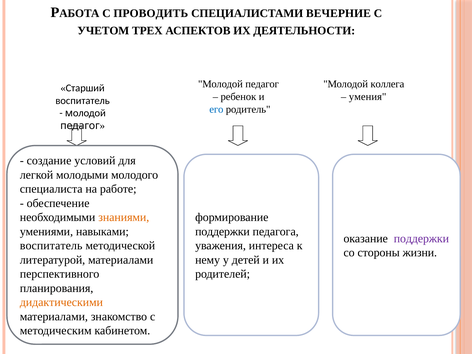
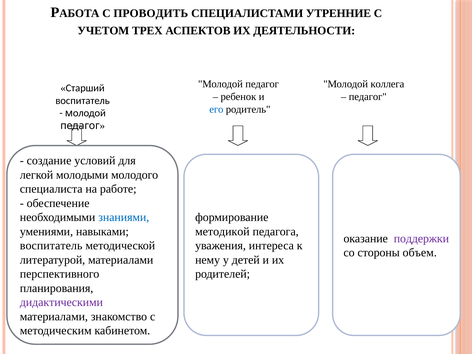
ВЕЧЕРНИЕ: ВЕЧЕРНИЕ -> УТРЕННИЕ
умения at (368, 97): умения -> педагог
знаниями colour: orange -> blue
поддержки at (222, 232): поддержки -> методикой
жизни: жизни -> объем
дидактическими colour: orange -> purple
